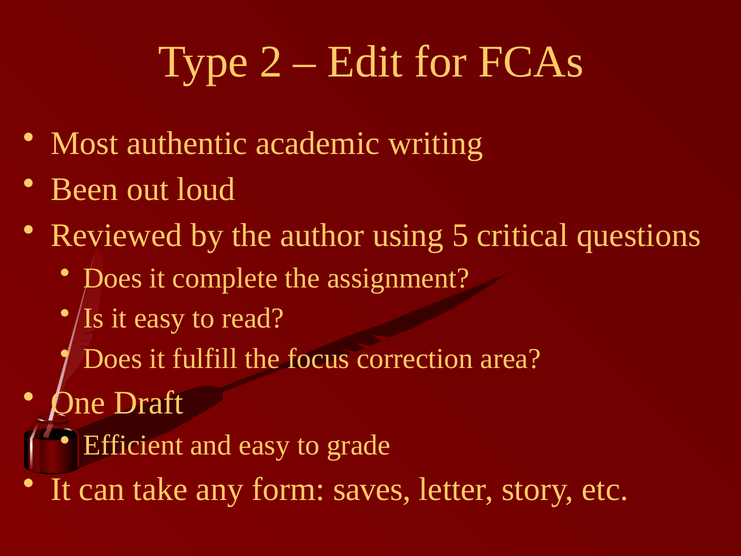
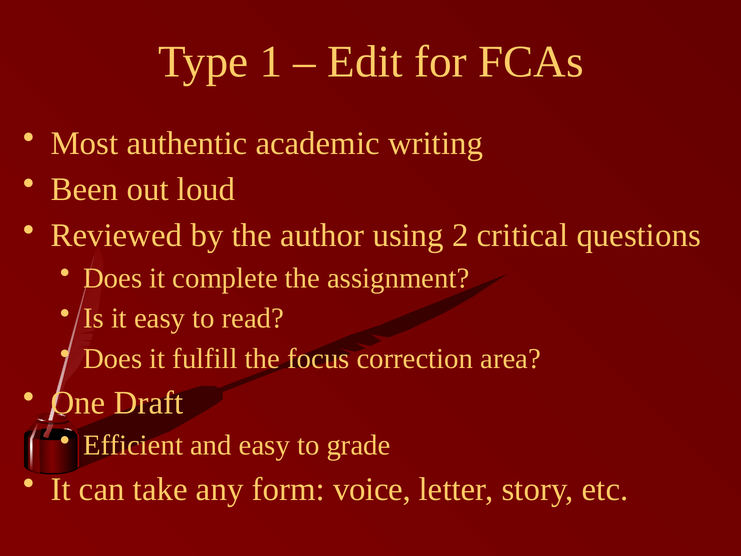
2: 2 -> 1
5: 5 -> 2
saves: saves -> voice
